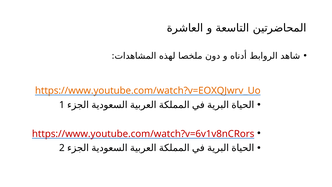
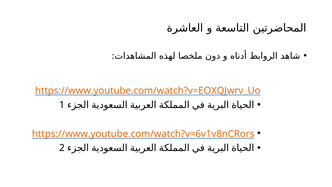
https://www.youtube.com/watch?v=6v1v8nCRors colour: red -> orange
